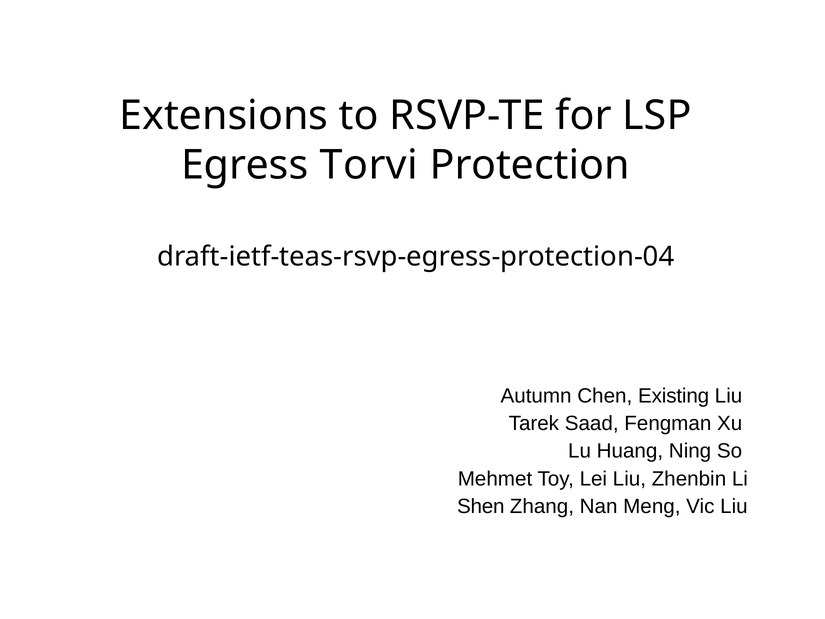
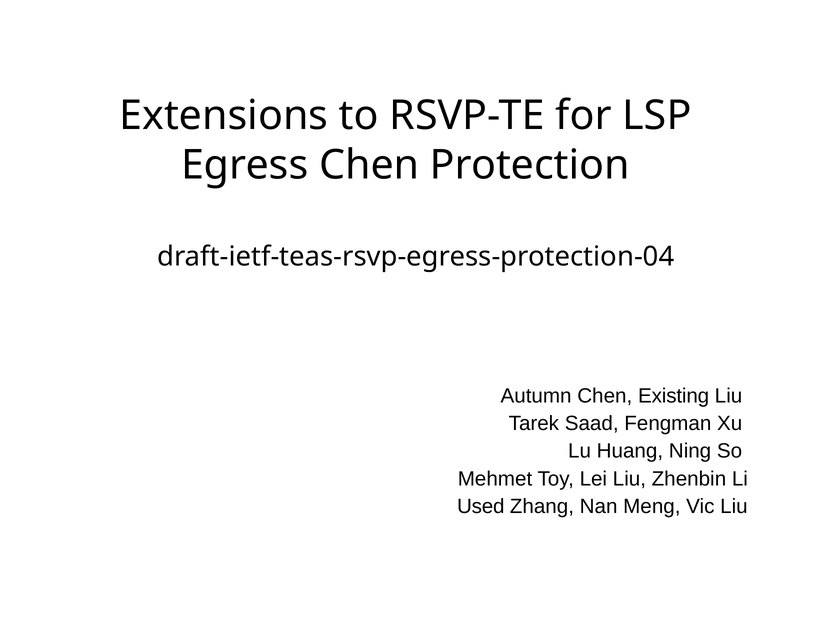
Egress Torvi: Torvi -> Chen
Shen: Shen -> Used
